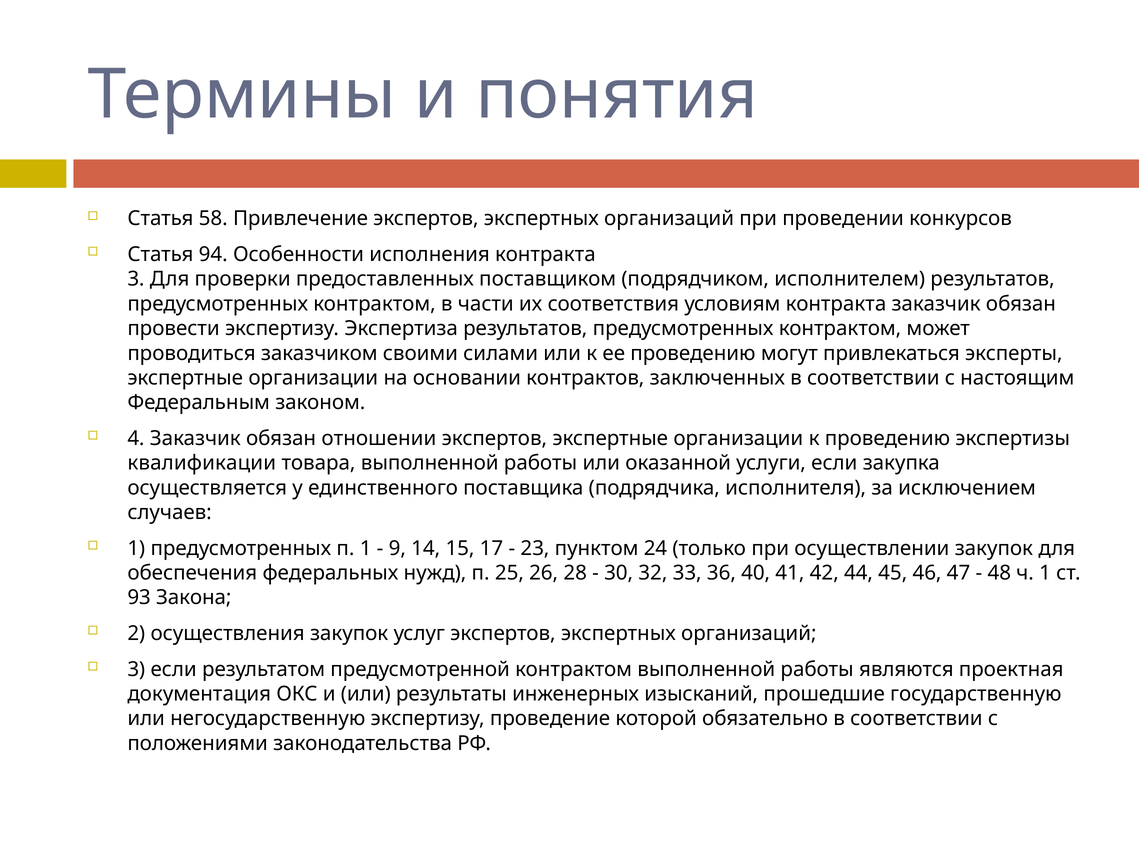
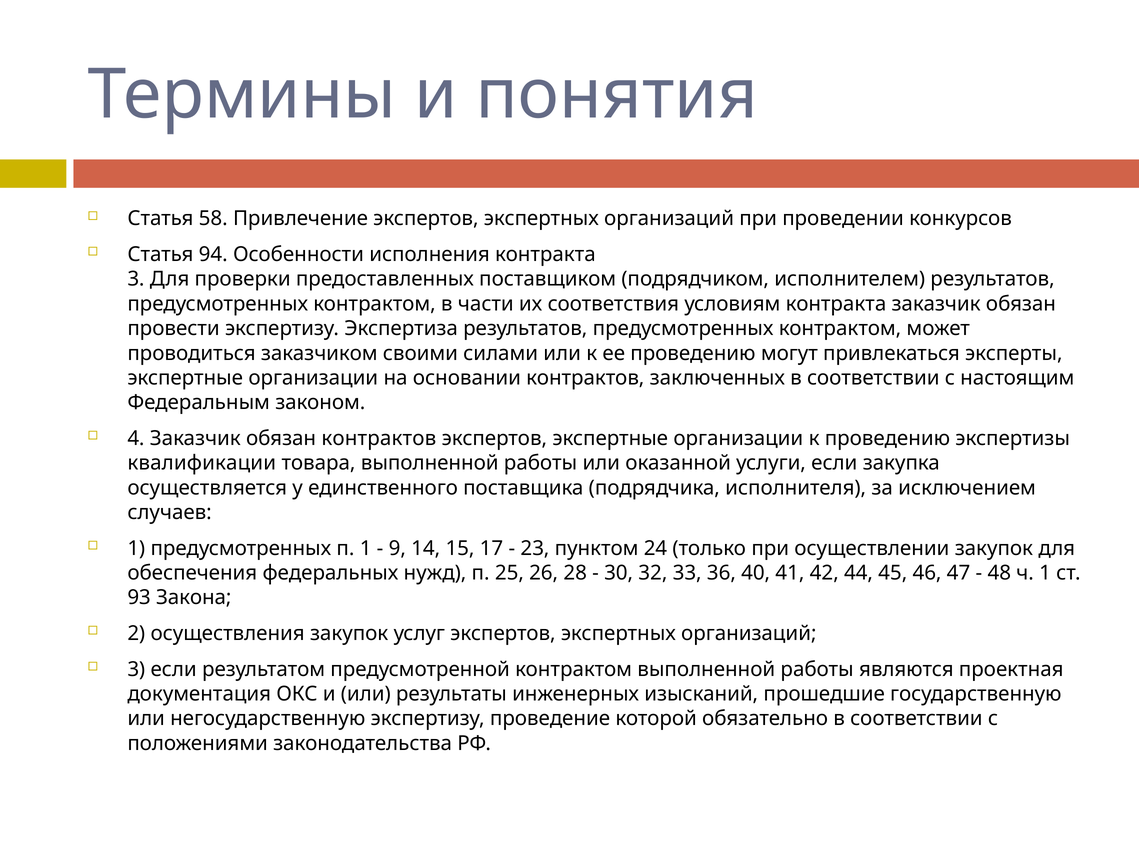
обязан отношении: отношении -> контрактов
